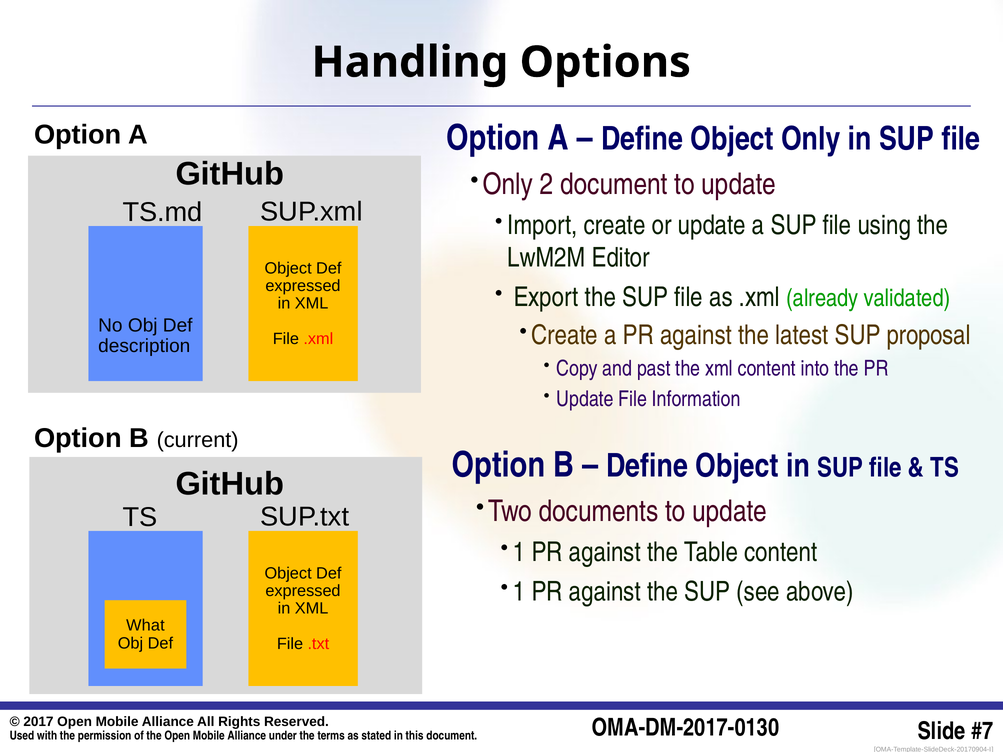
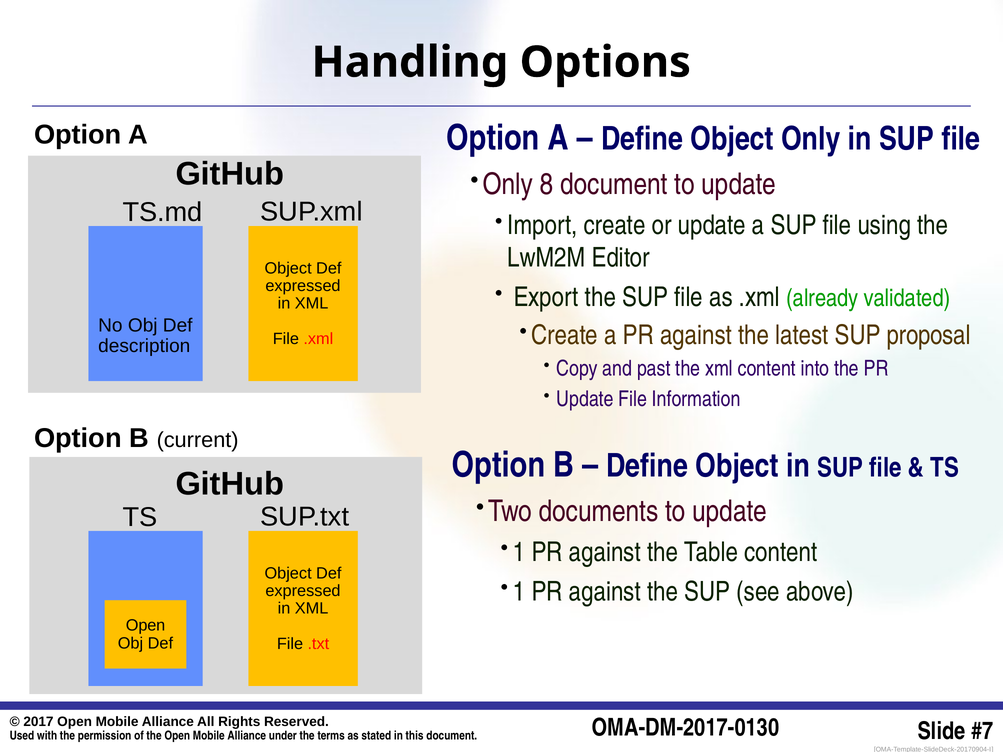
2: 2 -> 8
What at (145, 626): What -> Open
